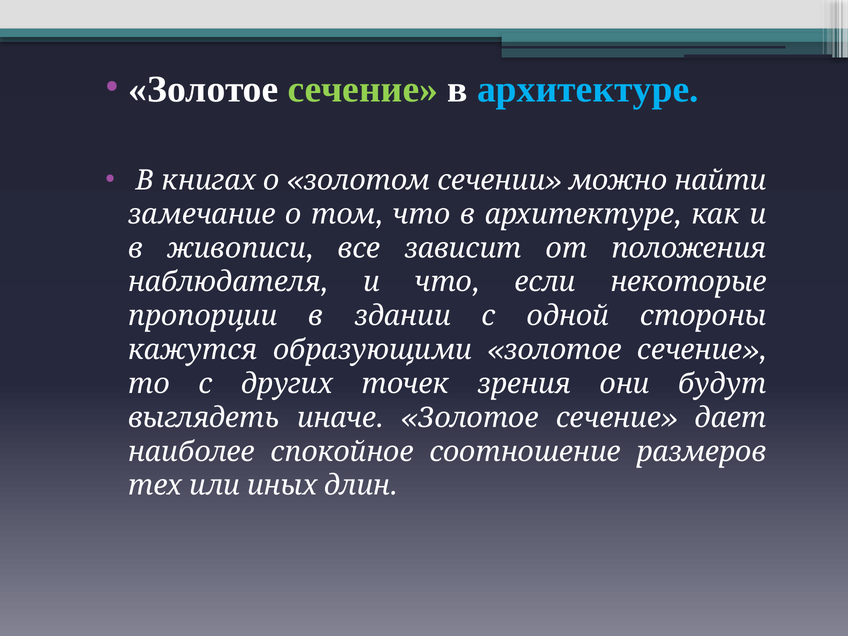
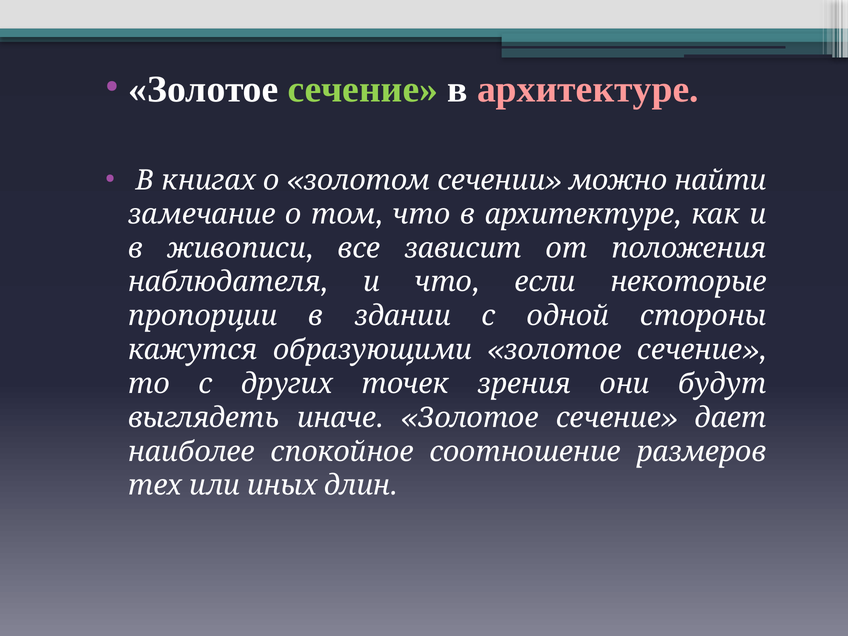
архитектуре at (588, 89) colour: light blue -> pink
